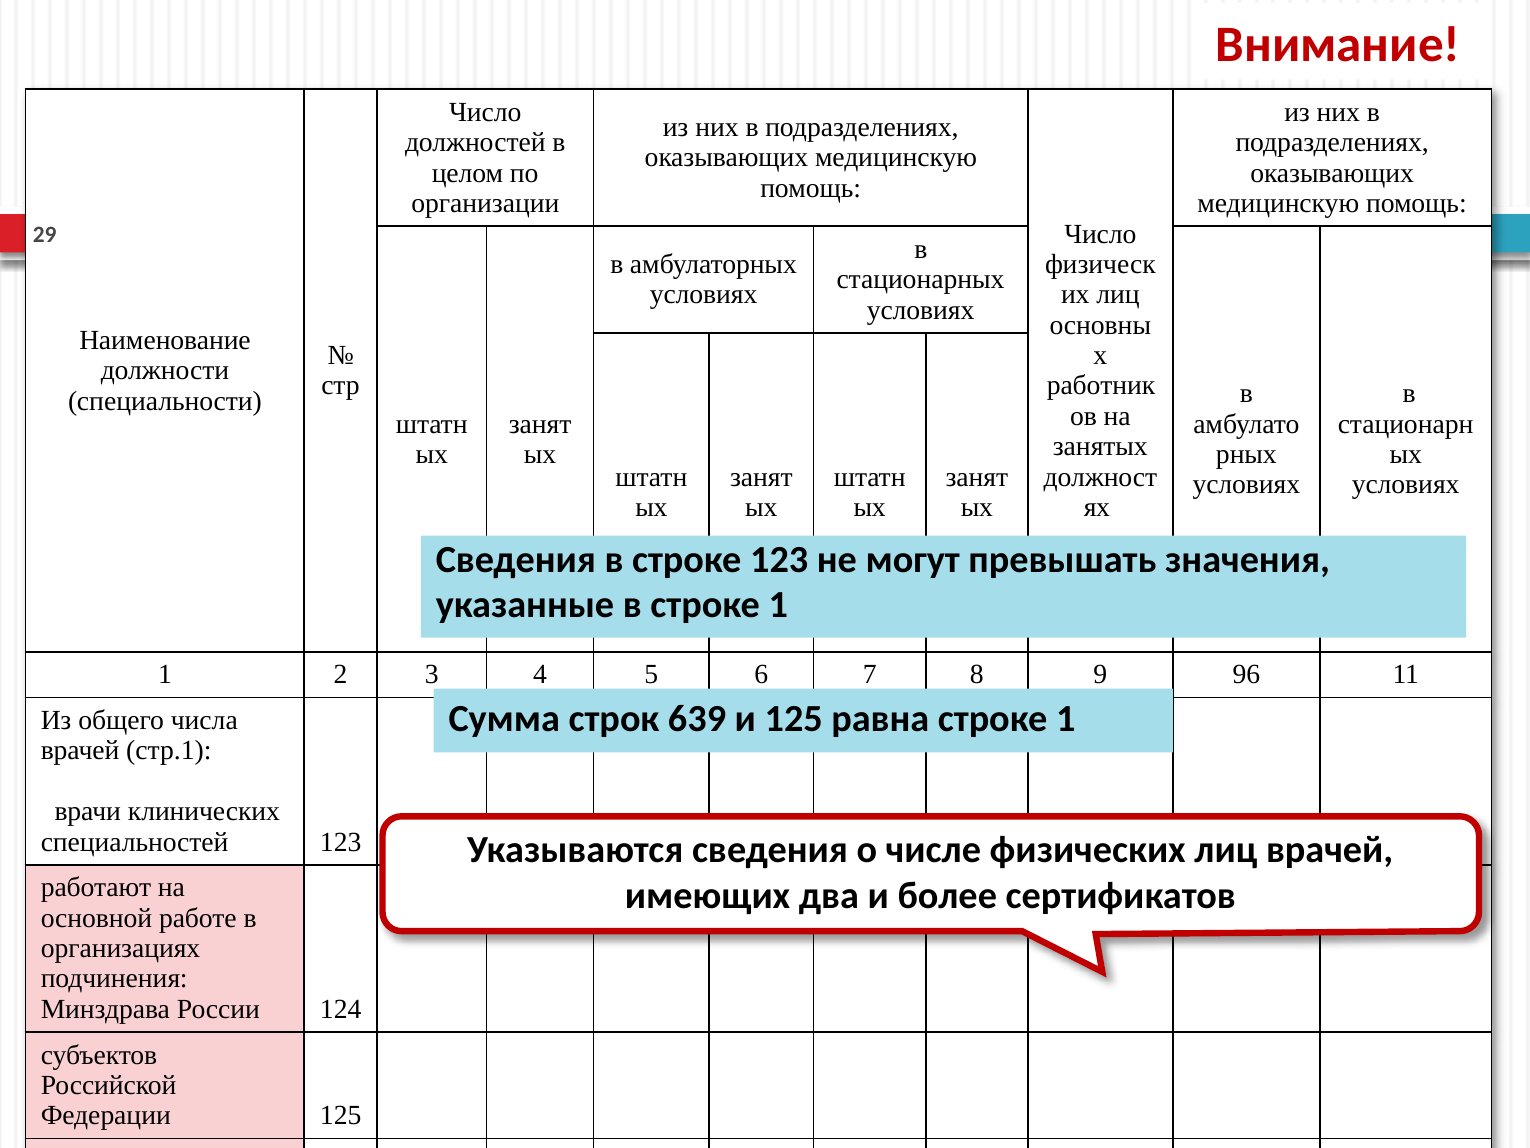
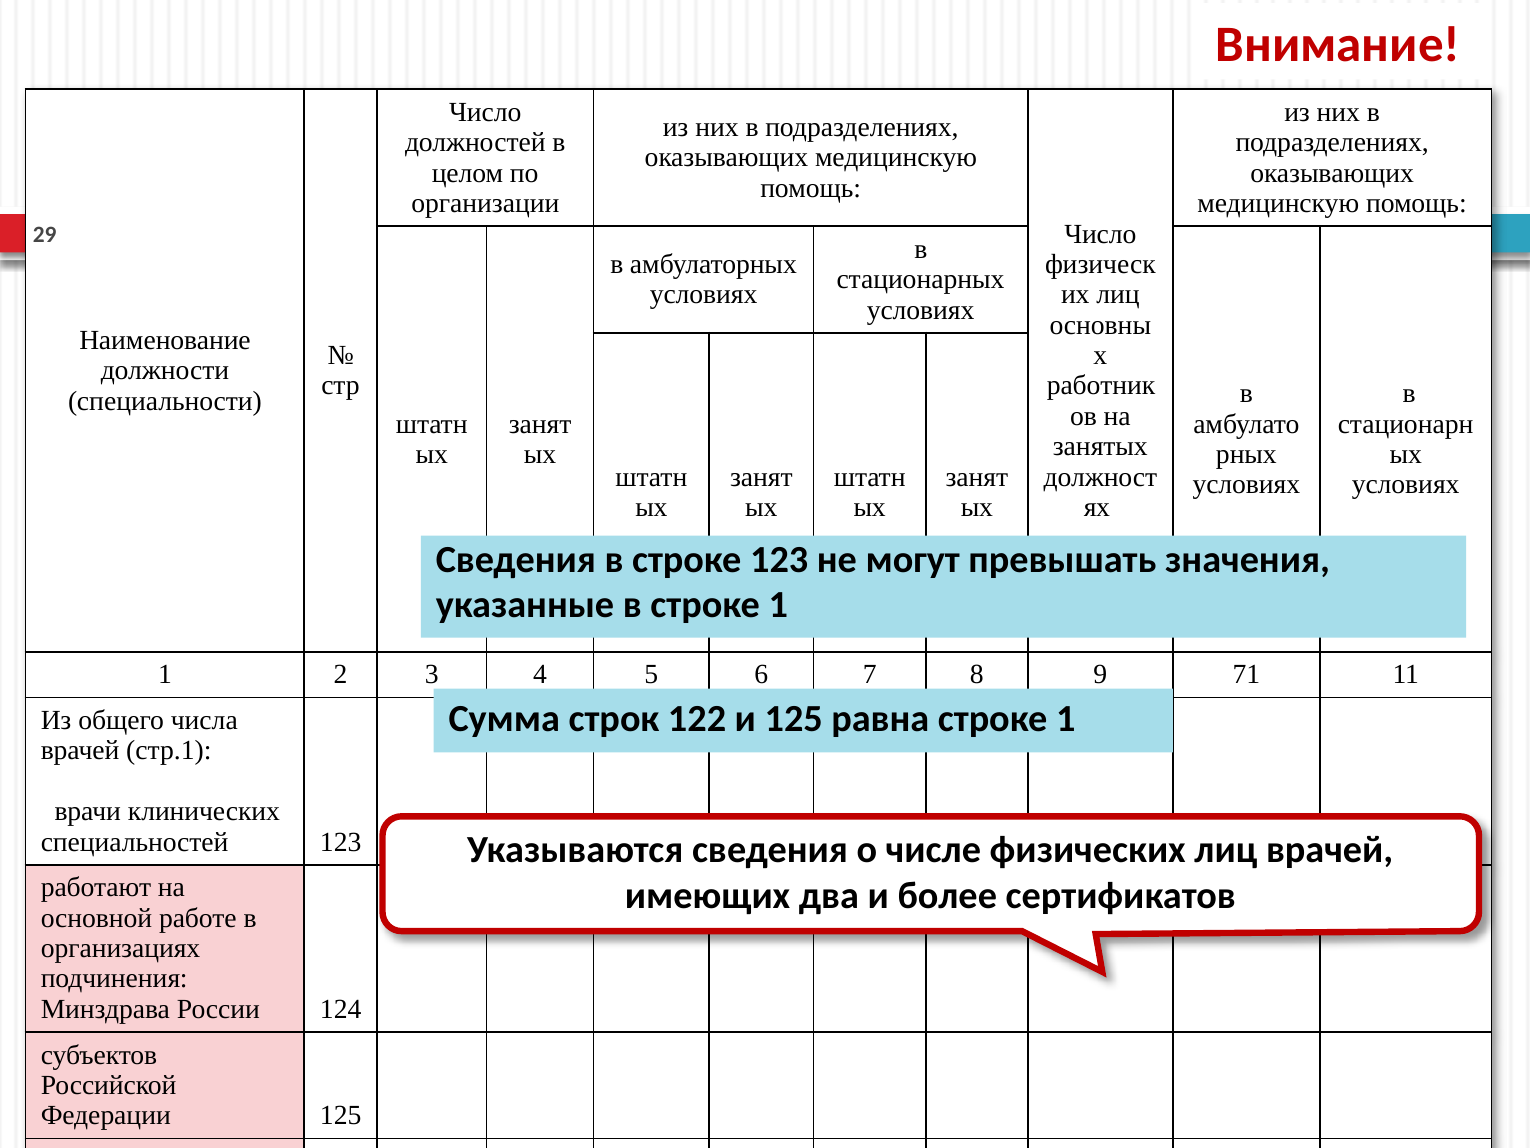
96: 96 -> 71
639: 639 -> 122
